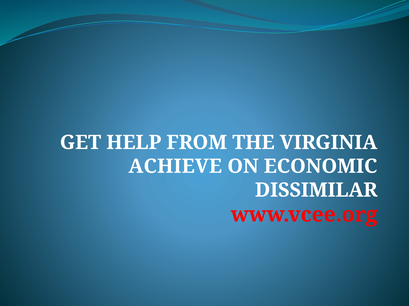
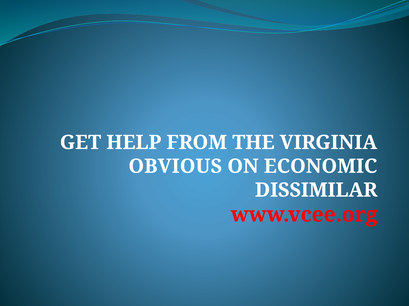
ACHIEVE: ACHIEVE -> OBVIOUS
